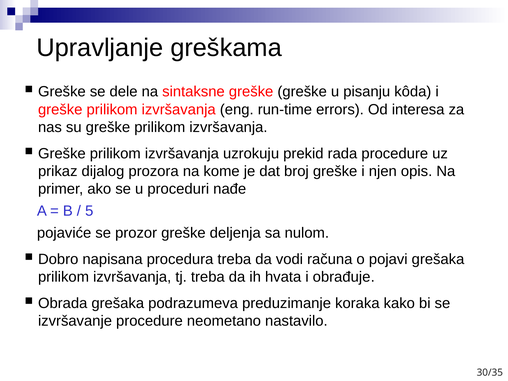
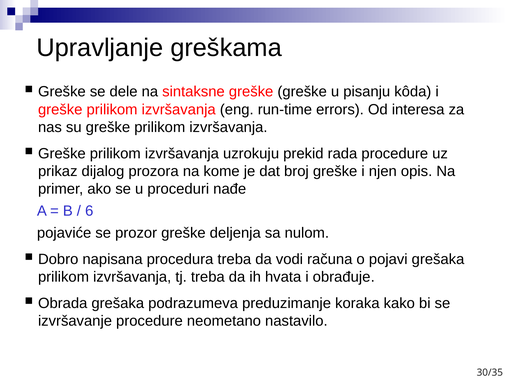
5: 5 -> 6
